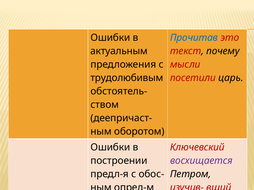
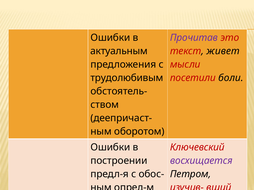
Прочитав colour: blue -> purple
почему: почему -> живет
царь: царь -> боли
